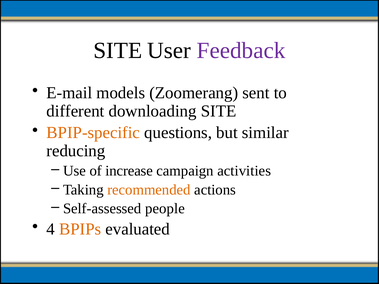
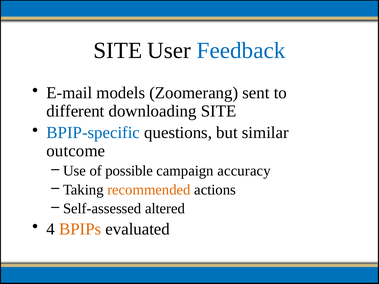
Feedback colour: purple -> blue
BPIP-specific colour: orange -> blue
reducing: reducing -> outcome
increase: increase -> possible
activities: activities -> accuracy
people: people -> altered
